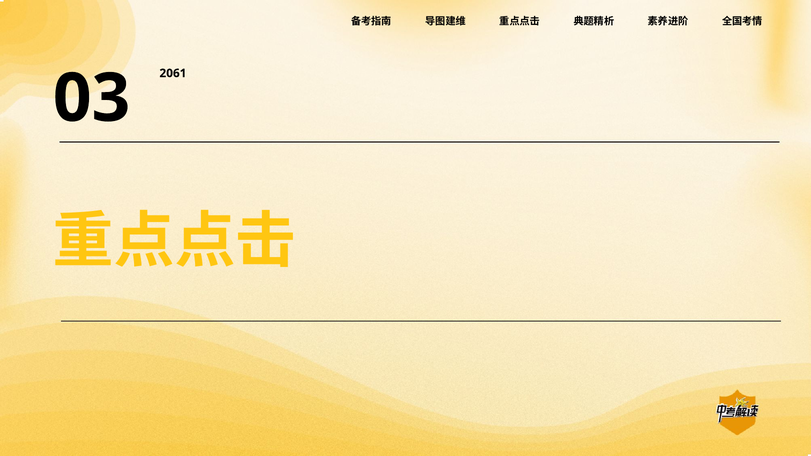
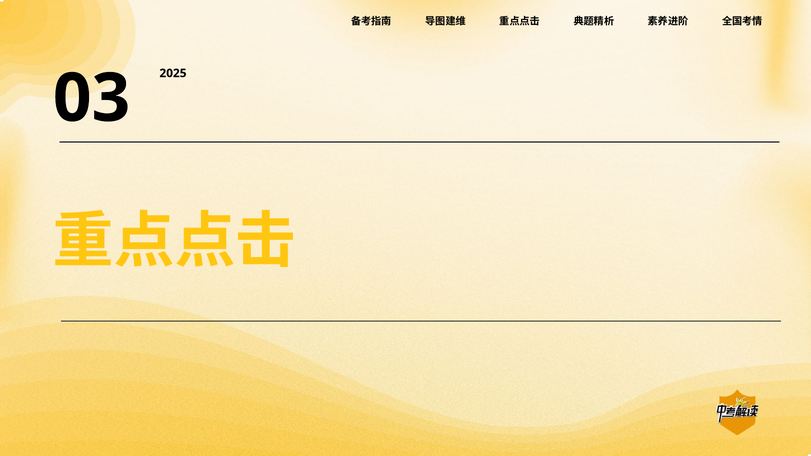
2061: 2061 -> 2025
